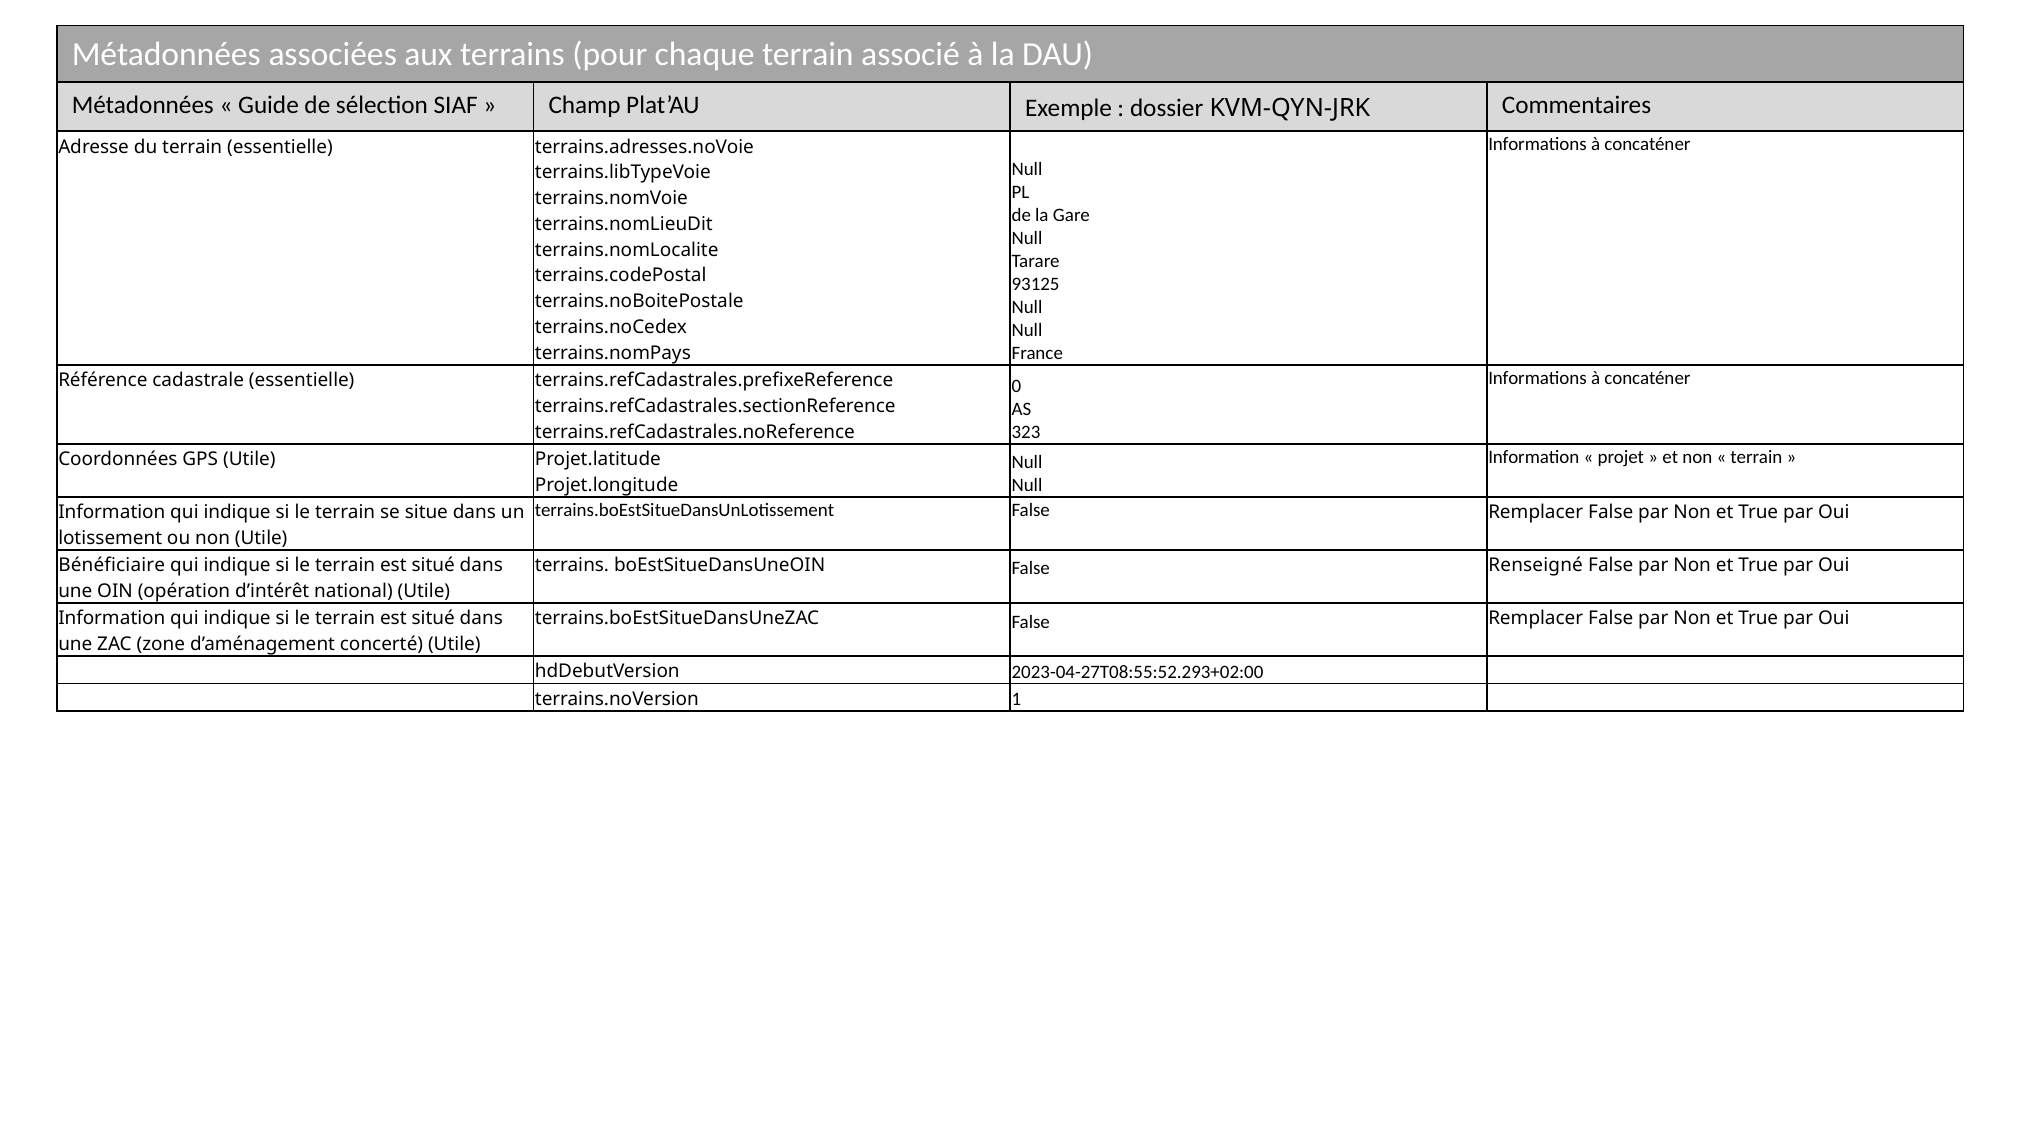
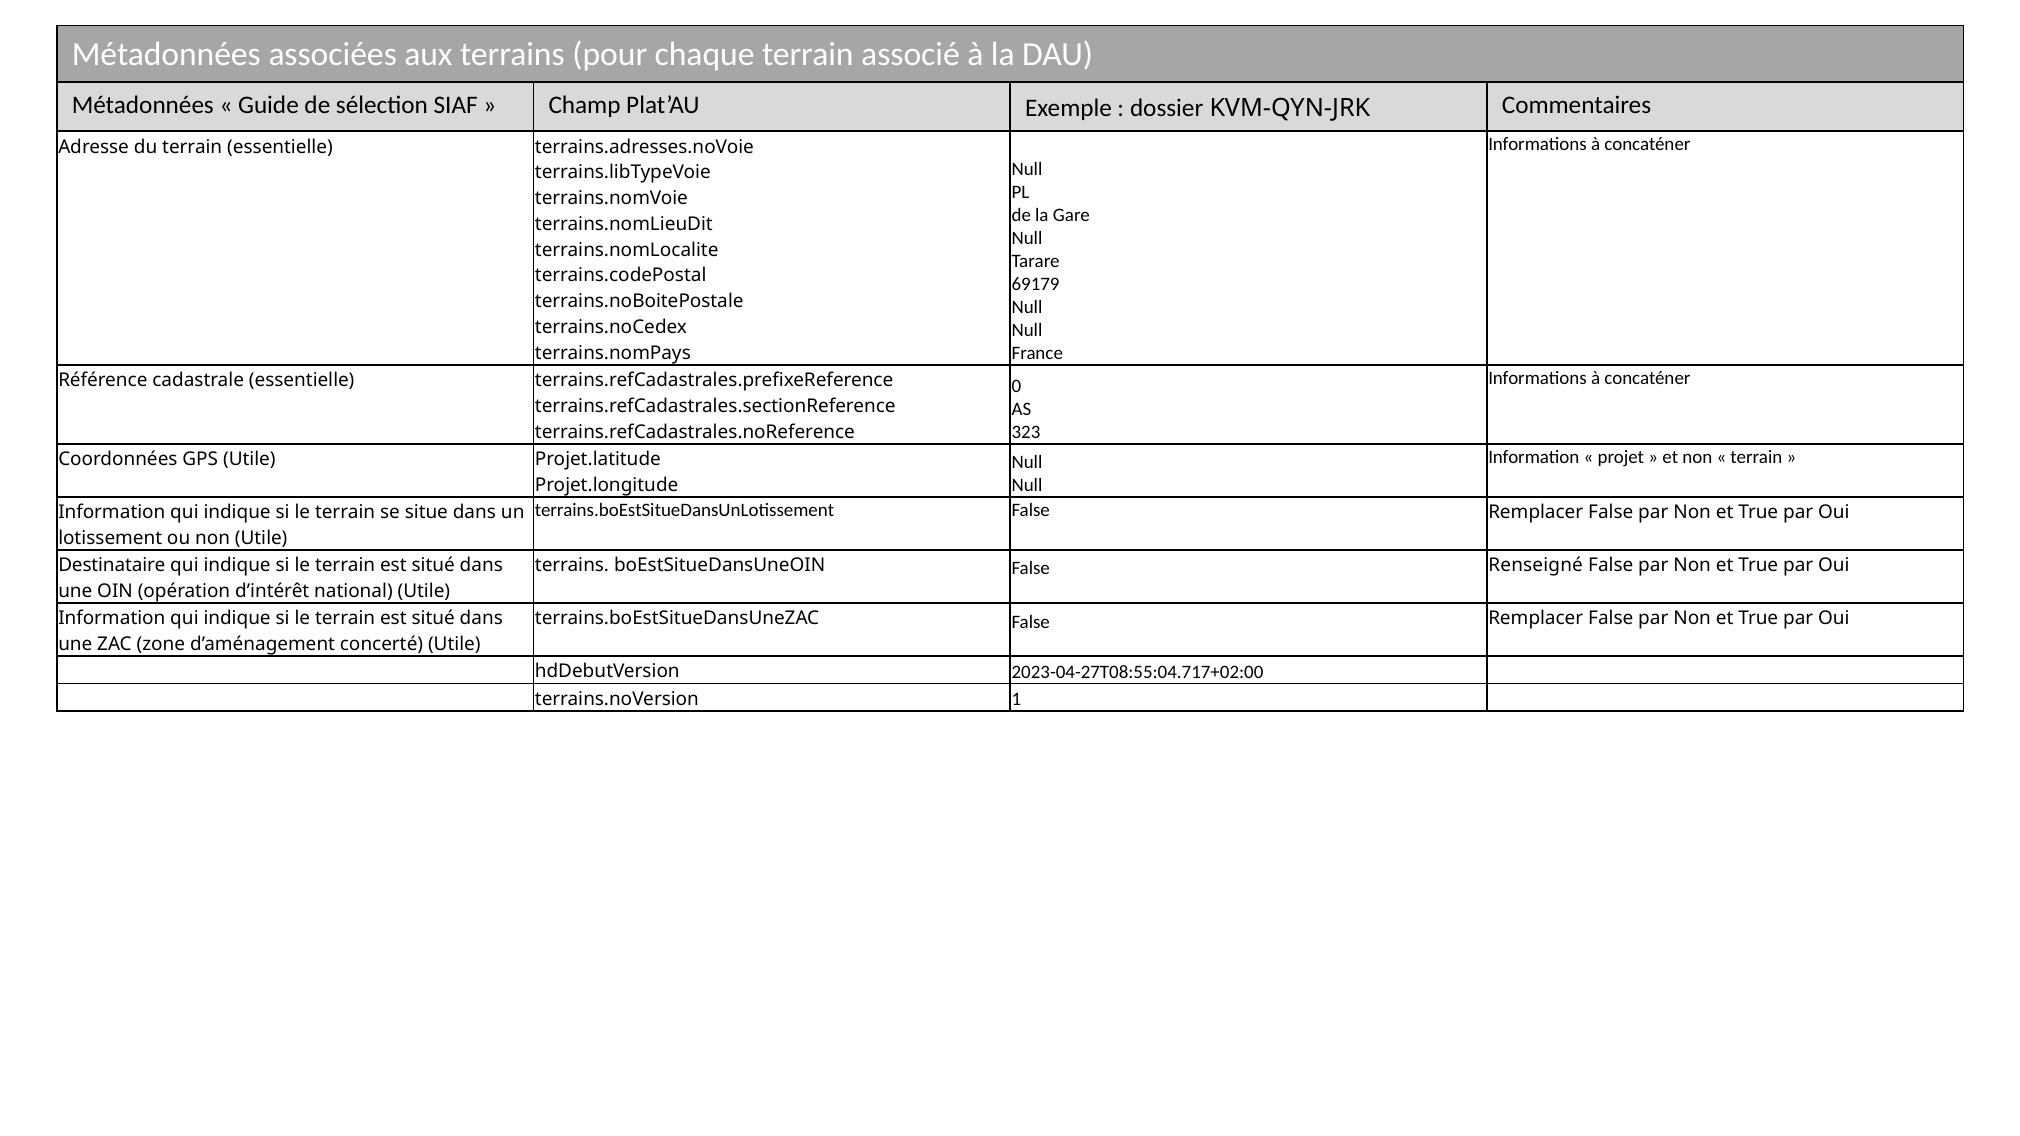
93125: 93125 -> 69179
Bénéficiaire: Bénéficiaire -> Destinataire
2023-04-27T08:55:52.293+02:00: 2023-04-27T08:55:52.293+02:00 -> 2023-04-27T08:55:04.717+02:00
